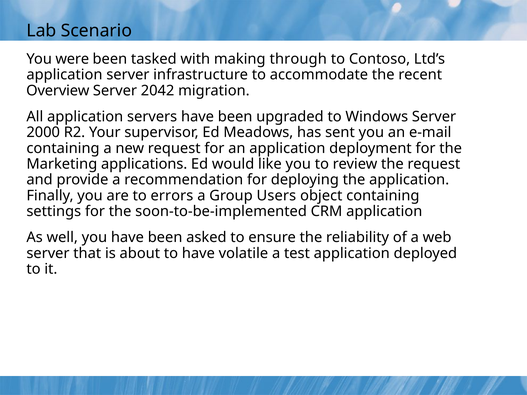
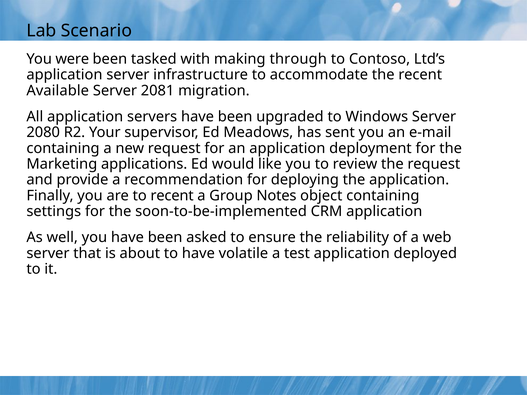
Overview: Overview -> Available
2042: 2042 -> 2081
2000: 2000 -> 2080
to errors: errors -> recent
Users: Users -> Notes
